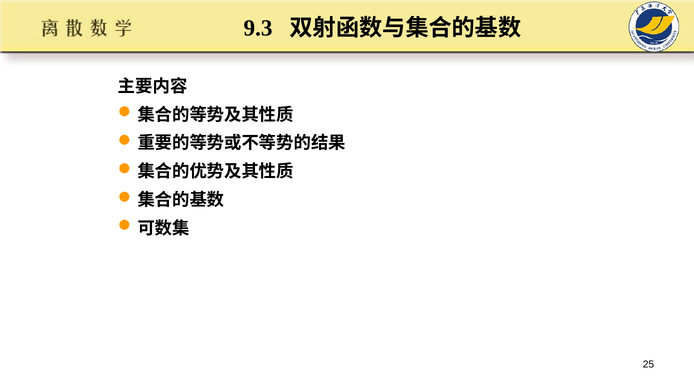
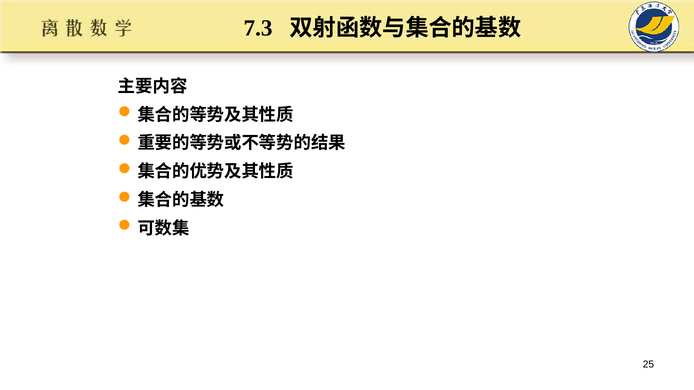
9.3: 9.3 -> 7.3
